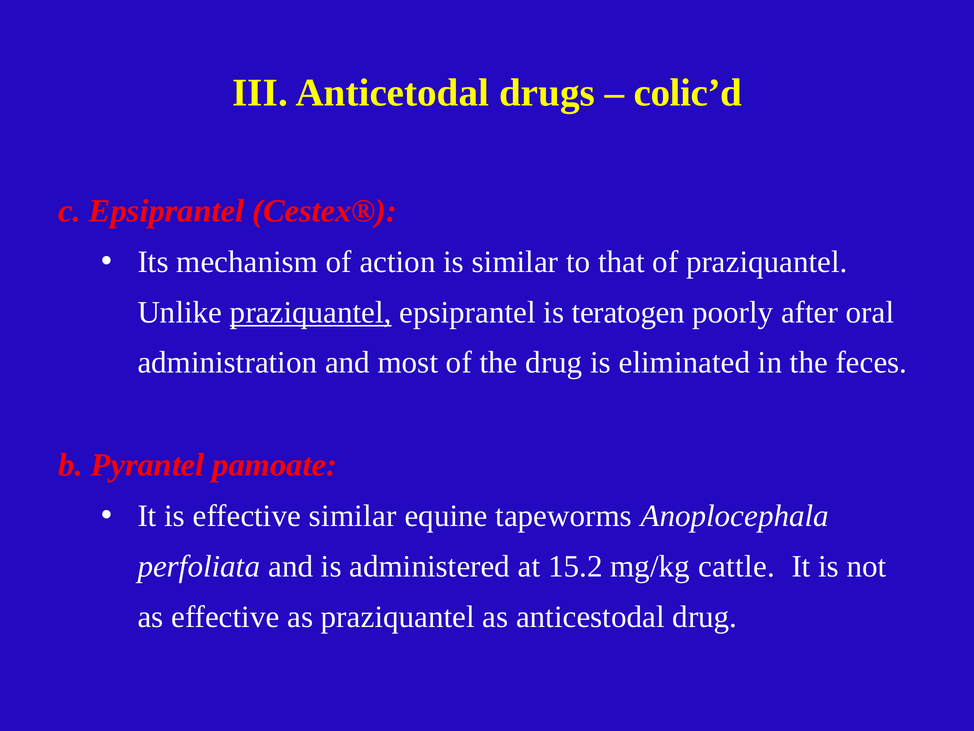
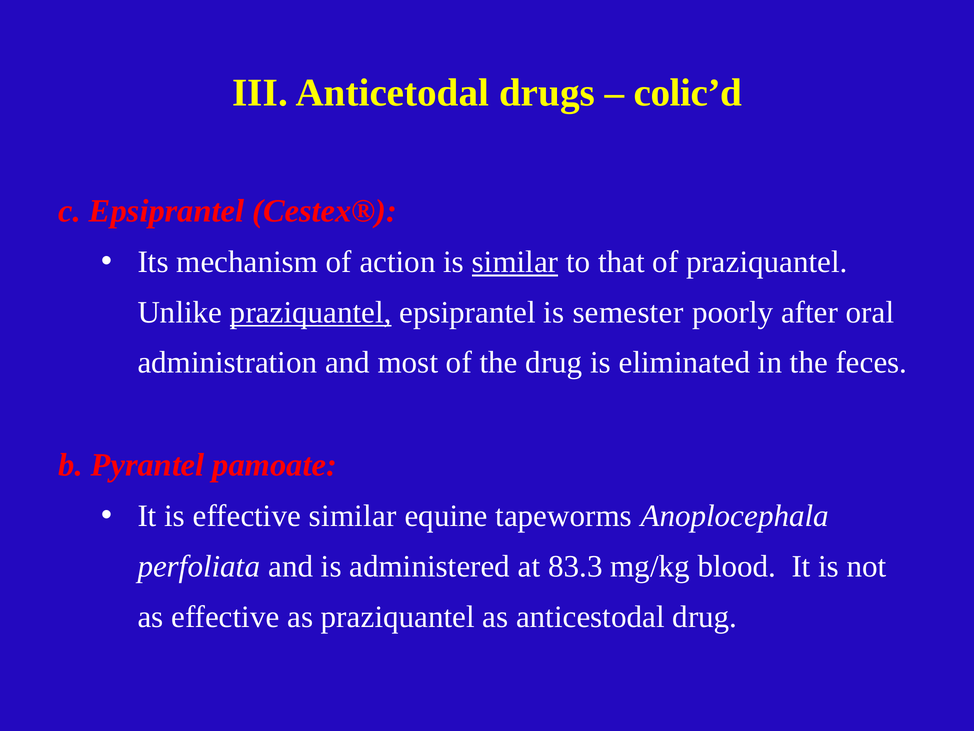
similar at (515, 262) underline: none -> present
teratogen: teratogen -> semester
15.2: 15.2 -> 83.3
cattle: cattle -> blood
